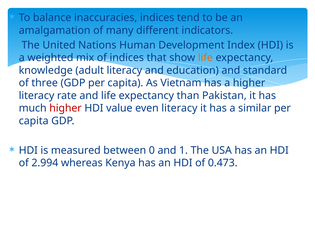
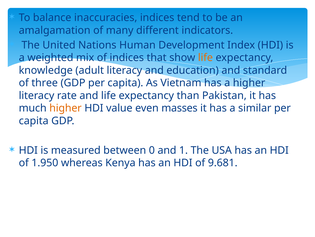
higher at (66, 108) colour: red -> orange
even literacy: literacy -> masses
2.994: 2.994 -> 1.950
0.473: 0.473 -> 9.681
